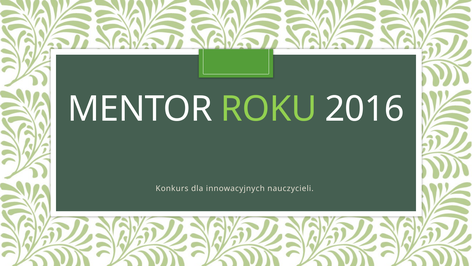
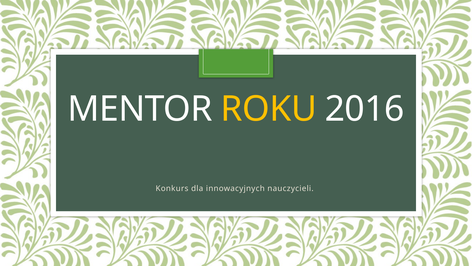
ROKU colour: light green -> yellow
